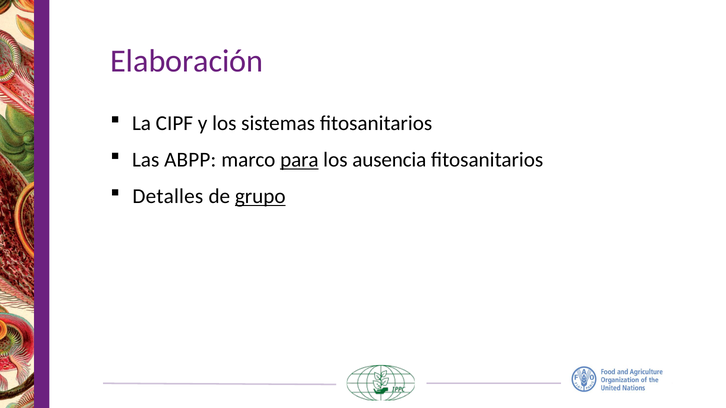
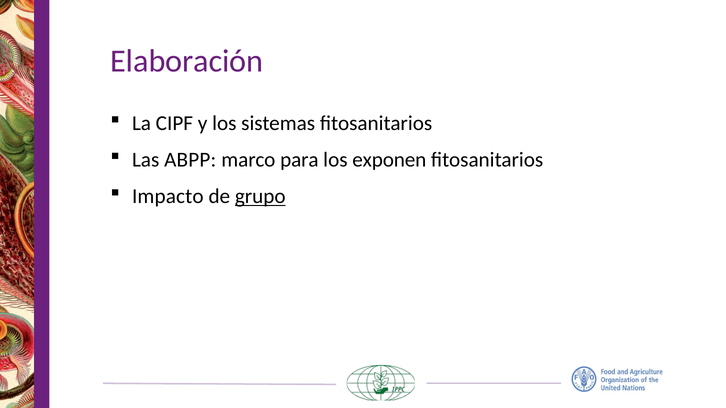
para underline: present -> none
ausencia: ausencia -> exponen
Detalles: Detalles -> Impacto
